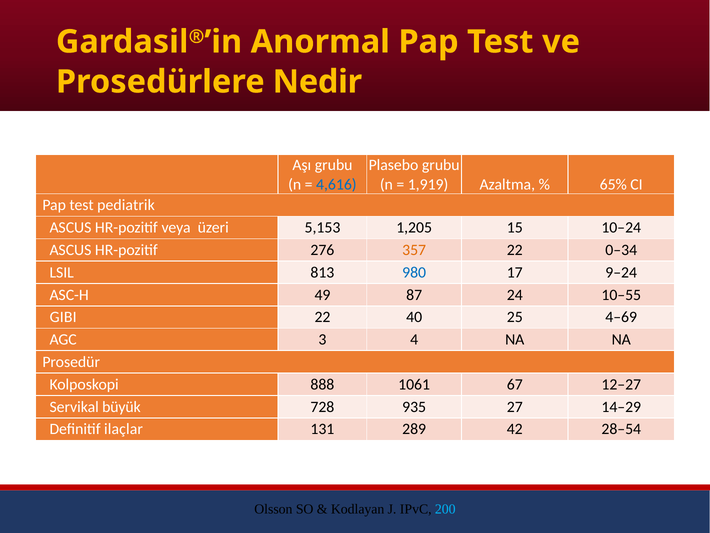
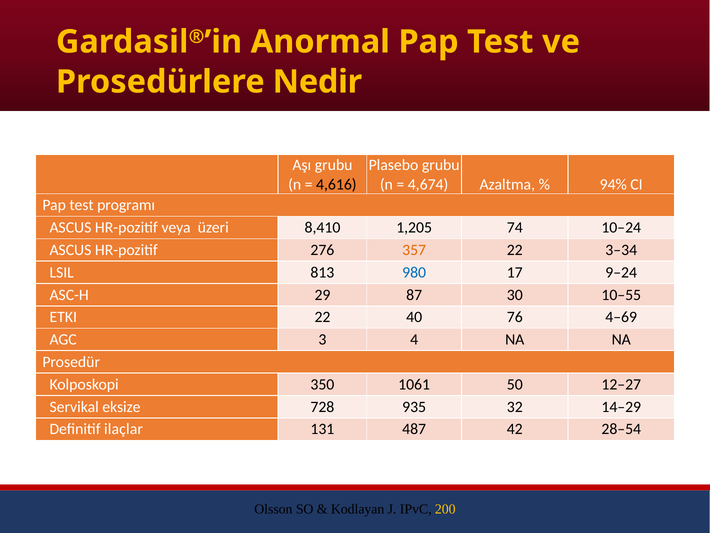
4,616 colour: blue -> black
1,919: 1,919 -> 4,674
65%: 65% -> 94%
pediatrik: pediatrik -> programı
5,153: 5,153 -> 8,410
15: 15 -> 74
0–34: 0–34 -> 3–34
49: 49 -> 29
24: 24 -> 30
GIBI: GIBI -> ETKI
25: 25 -> 76
888: 888 -> 350
67: 67 -> 50
büyük: büyük -> eksize
27: 27 -> 32
289: 289 -> 487
200 colour: light blue -> yellow
